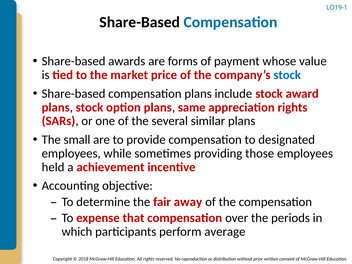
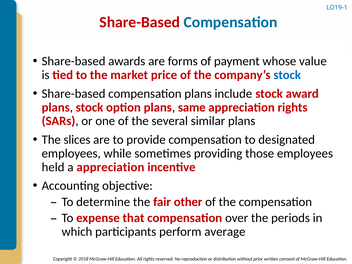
Share-Based at (140, 22) colour: black -> red
small: small -> slices
a achievement: achievement -> appreciation
away: away -> other
